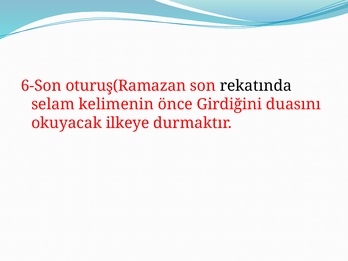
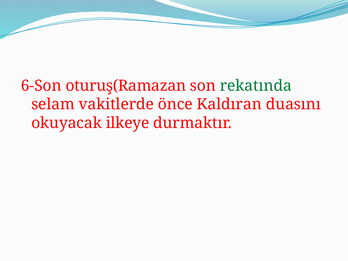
rekatında colour: black -> green
kelimenin: kelimenin -> vakitlerde
Girdiğini: Girdiğini -> Kaldıran
